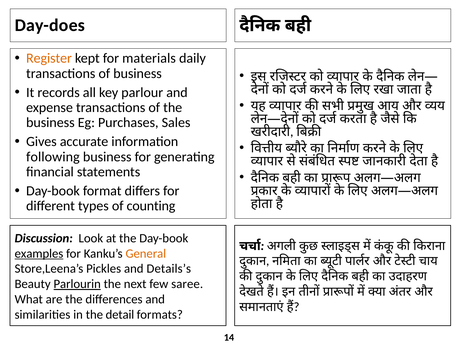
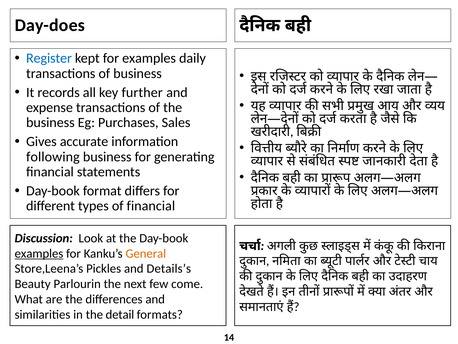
Register colour: orange -> blue
for materials: materials -> examples
parlour: parlour -> further
of counting: counting -> financial
Parlourin underline: present -> none
saree: saree -> come
